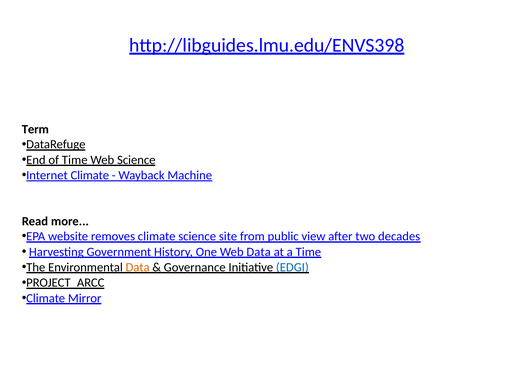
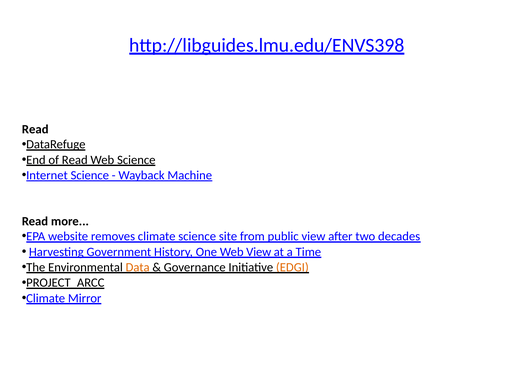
Term at (35, 129): Term -> Read
of Time: Time -> Read
Internet Climate: Climate -> Science
Web Data: Data -> View
EDGI colour: blue -> orange
